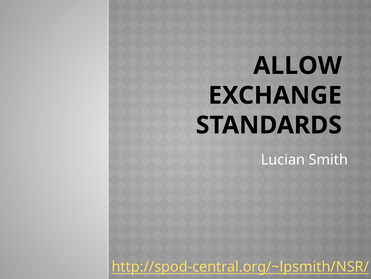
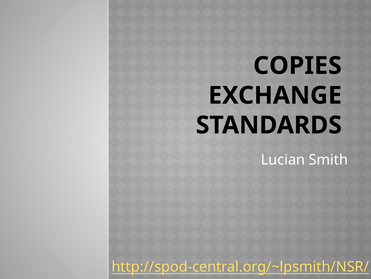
ALLOW: ALLOW -> COPIES
